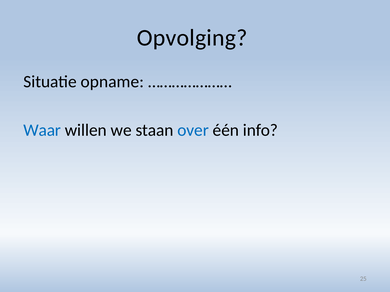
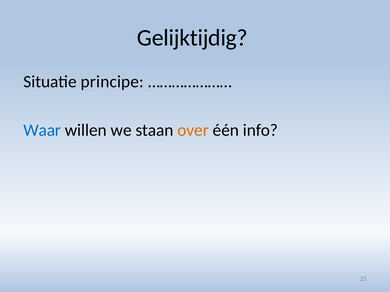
Opvolging: Opvolging -> Gelijktijdig
opname: opname -> principe
over colour: blue -> orange
